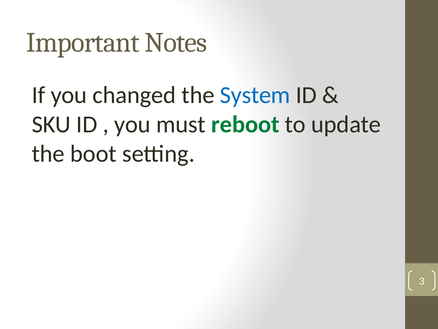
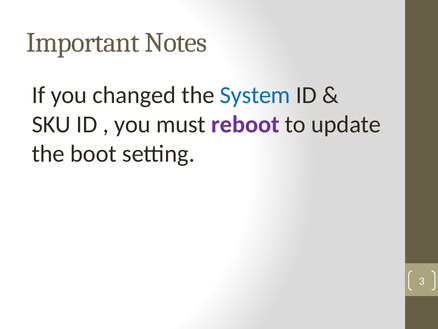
reboot colour: green -> purple
